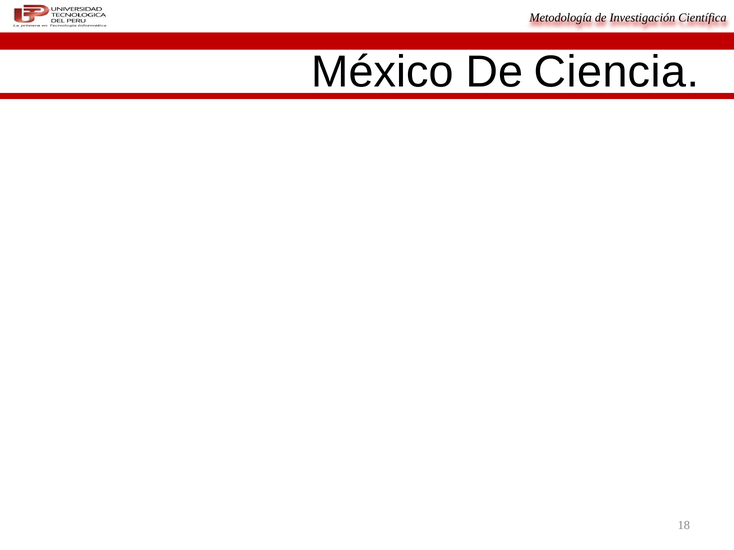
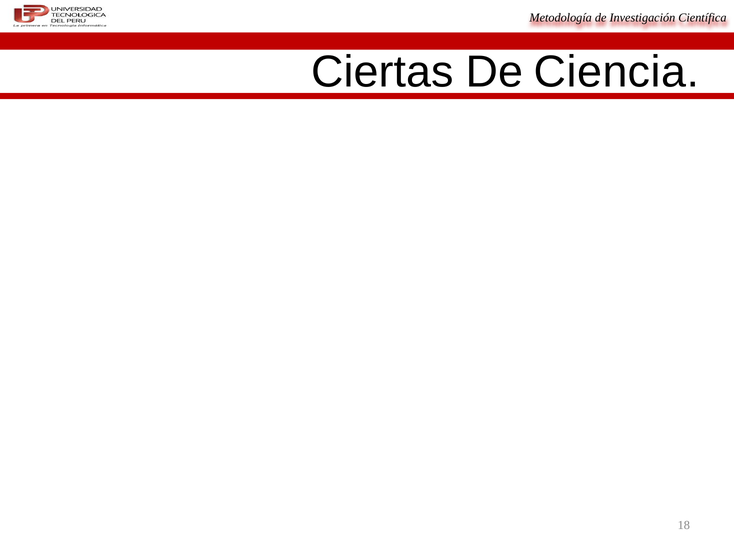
México: México -> Ciertas
